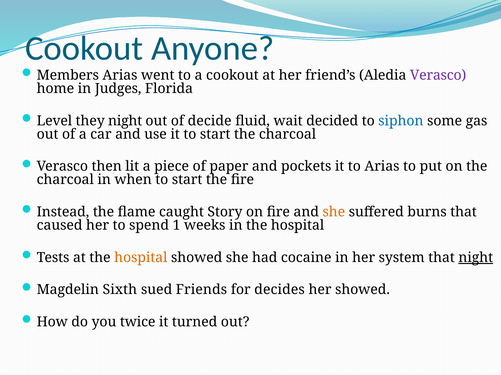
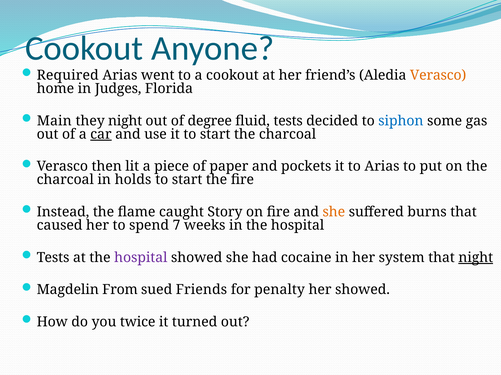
Members: Members -> Required
Verasco at (438, 75) colour: purple -> orange
Level: Level -> Main
decide: decide -> degree
fluid wait: wait -> tests
car underline: none -> present
when: when -> holds
1: 1 -> 7
hospital at (141, 258) colour: orange -> purple
Sixth: Sixth -> From
decides: decides -> penalty
